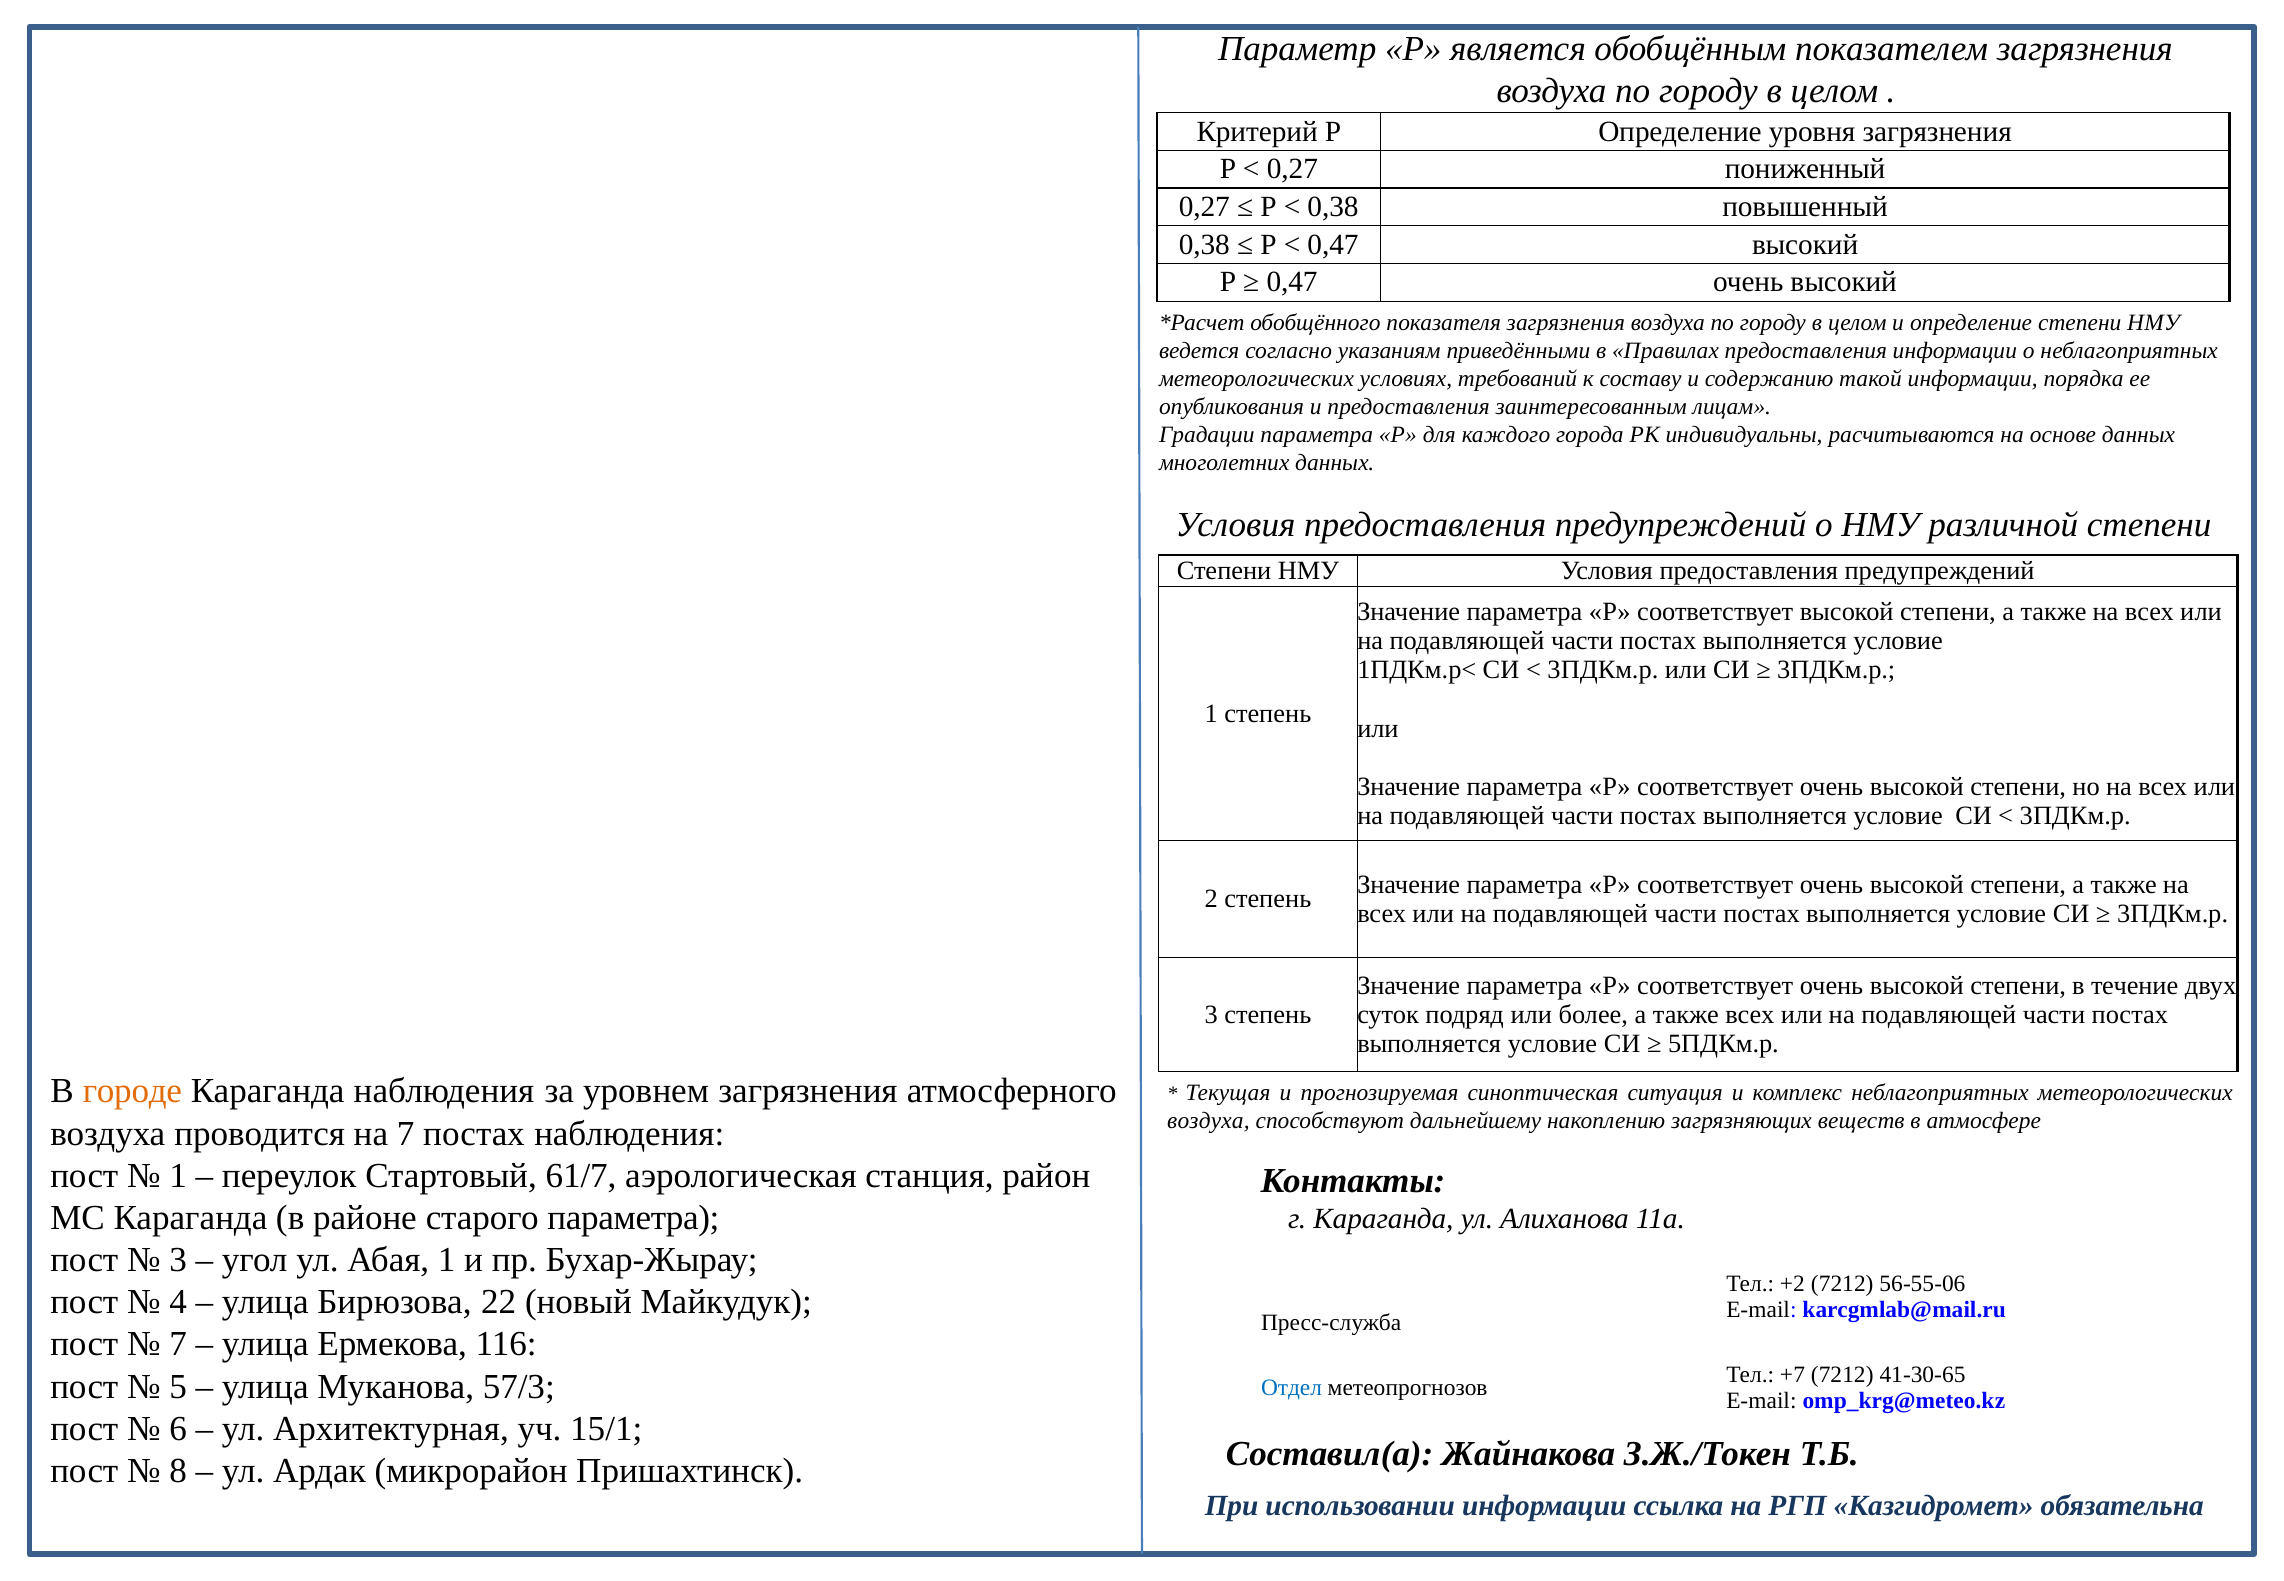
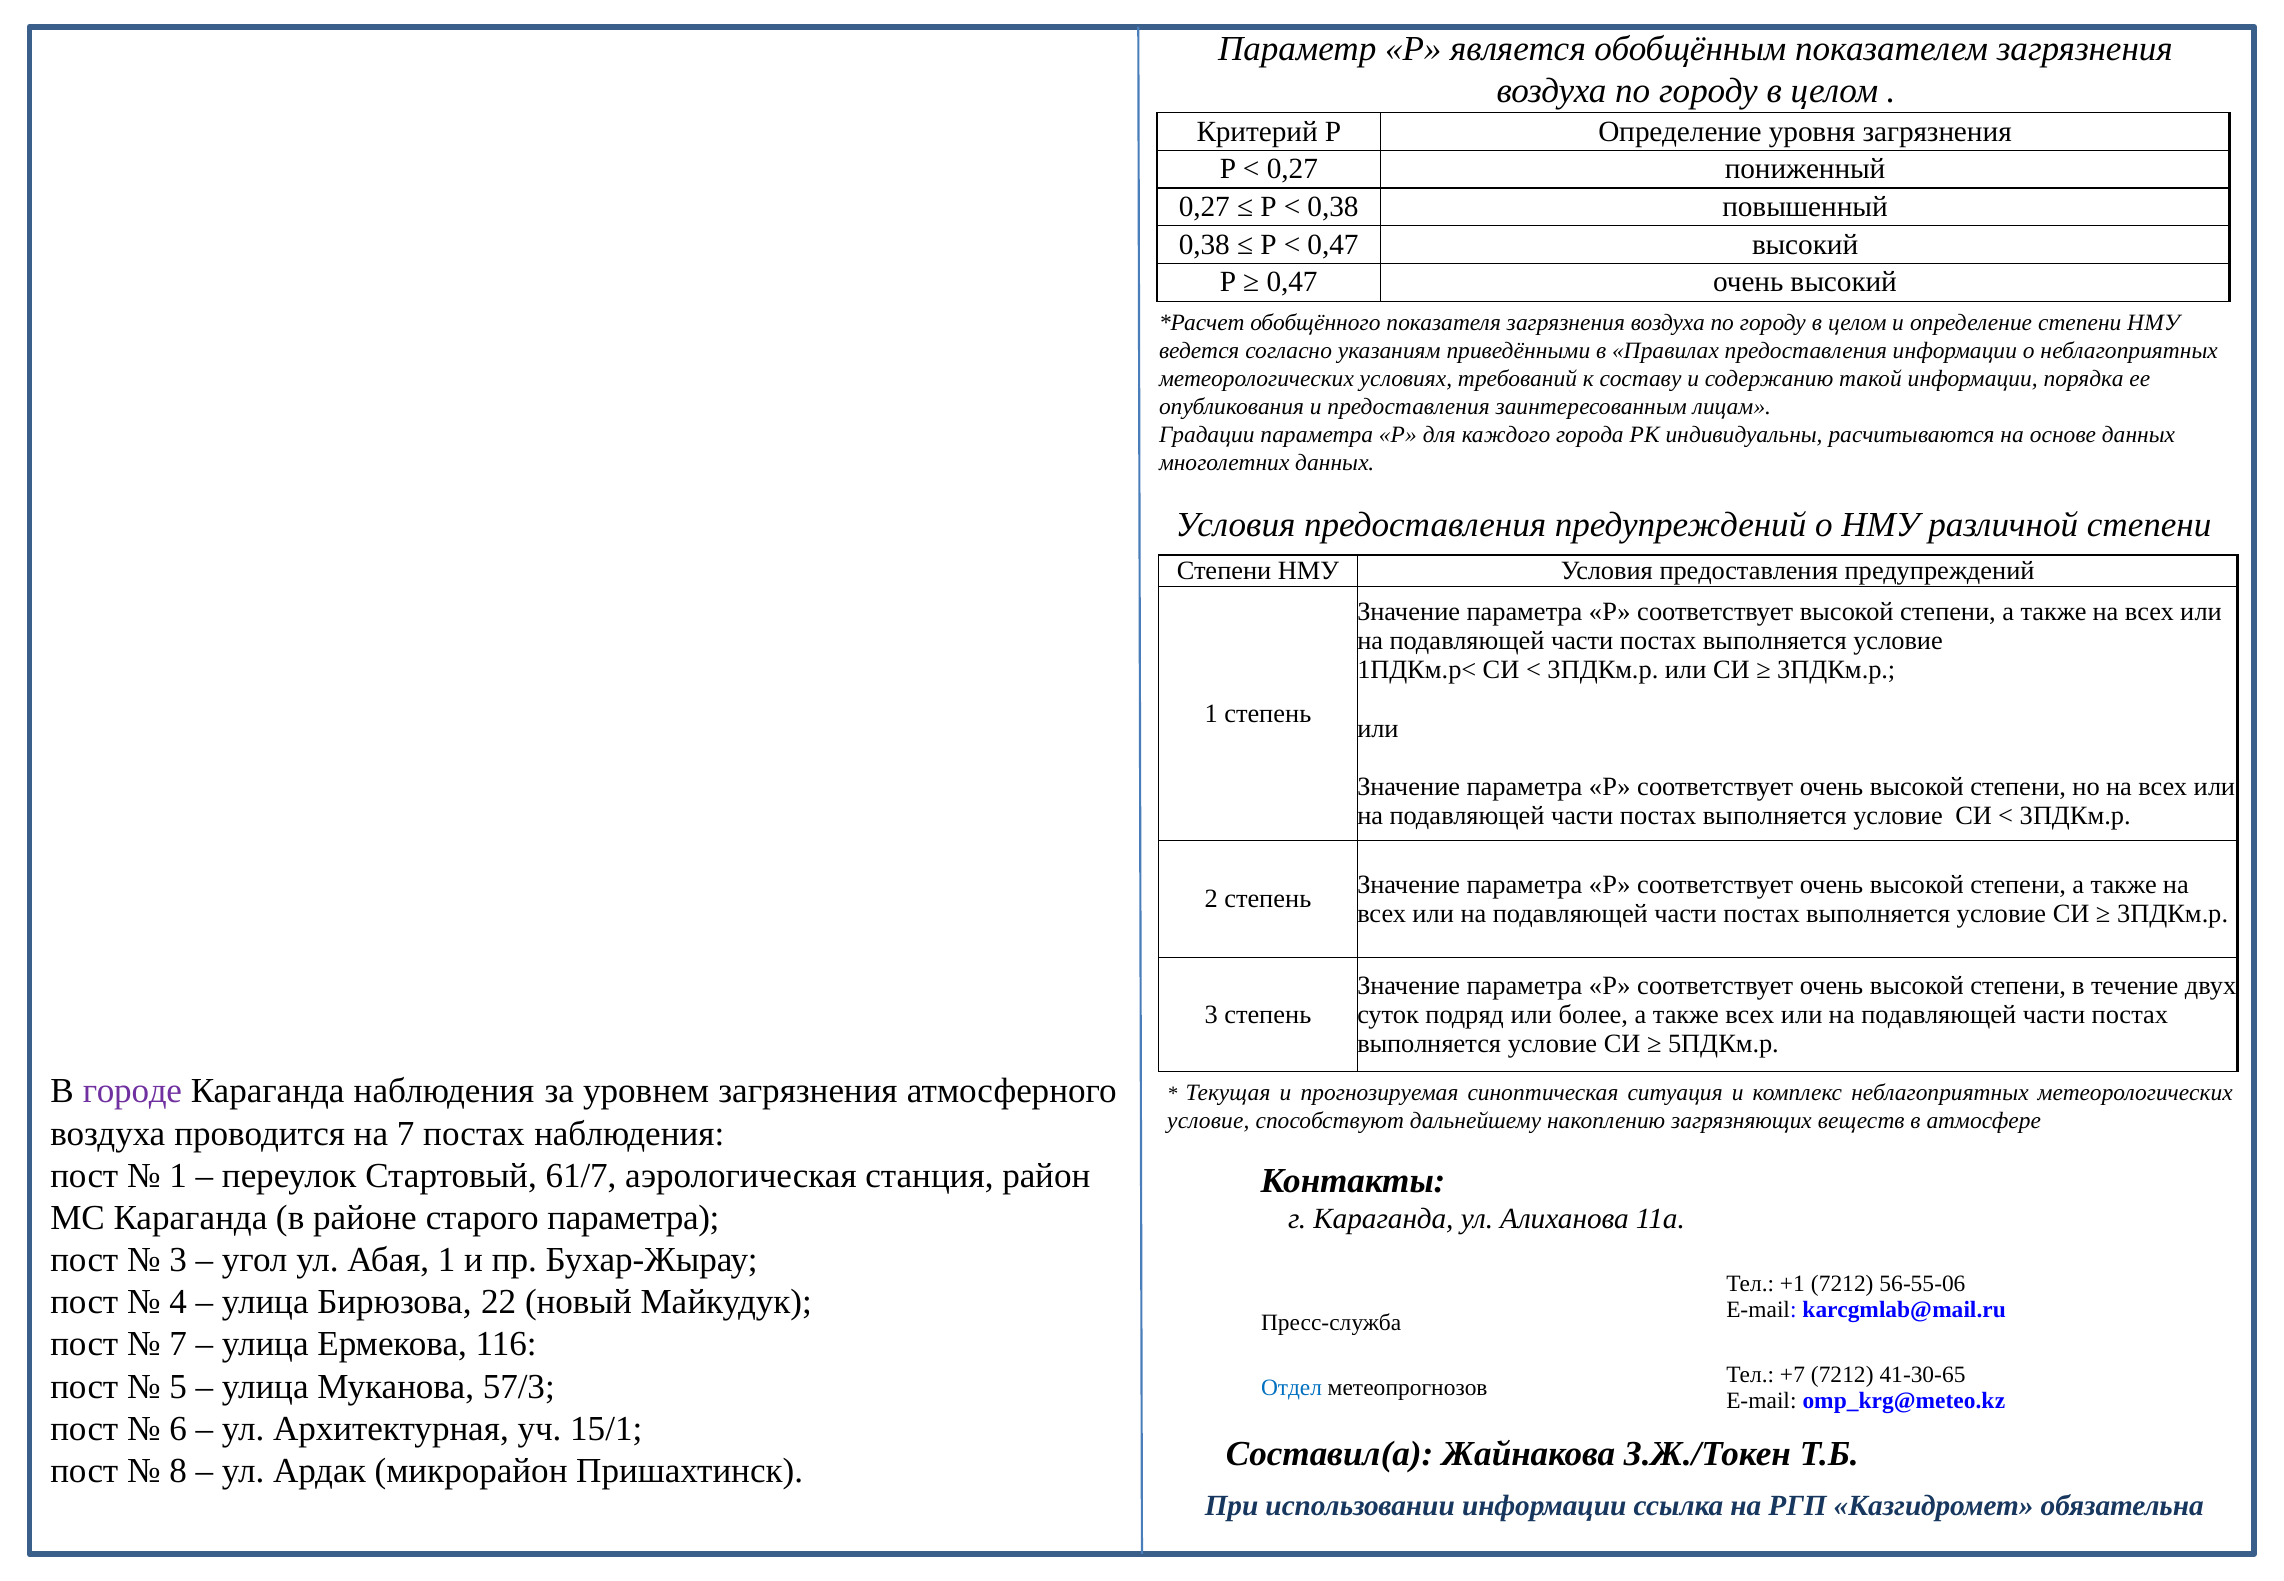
городе colour: orange -> purple
воздуха at (1208, 1121): воздуха -> условие
+2: +2 -> +1
